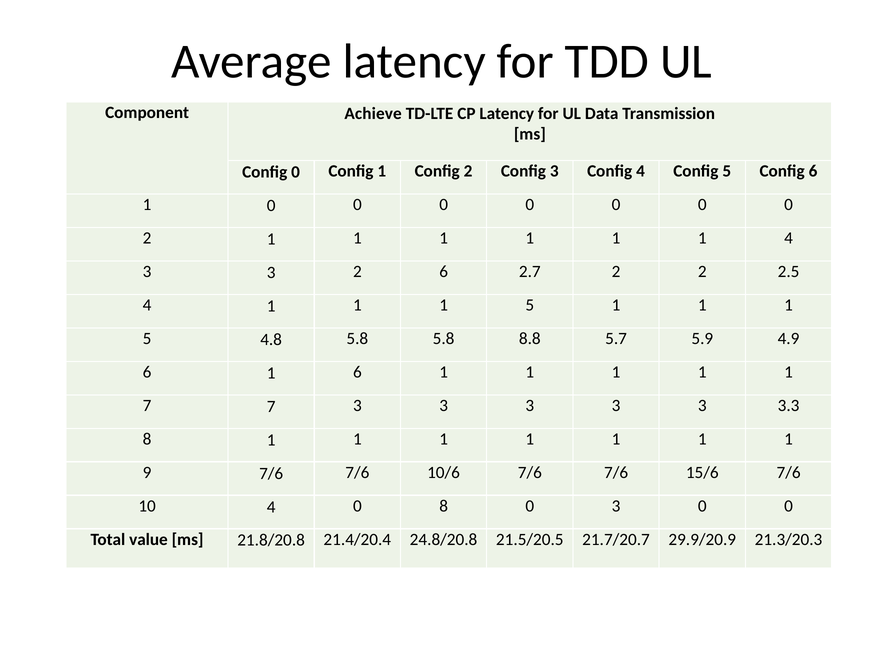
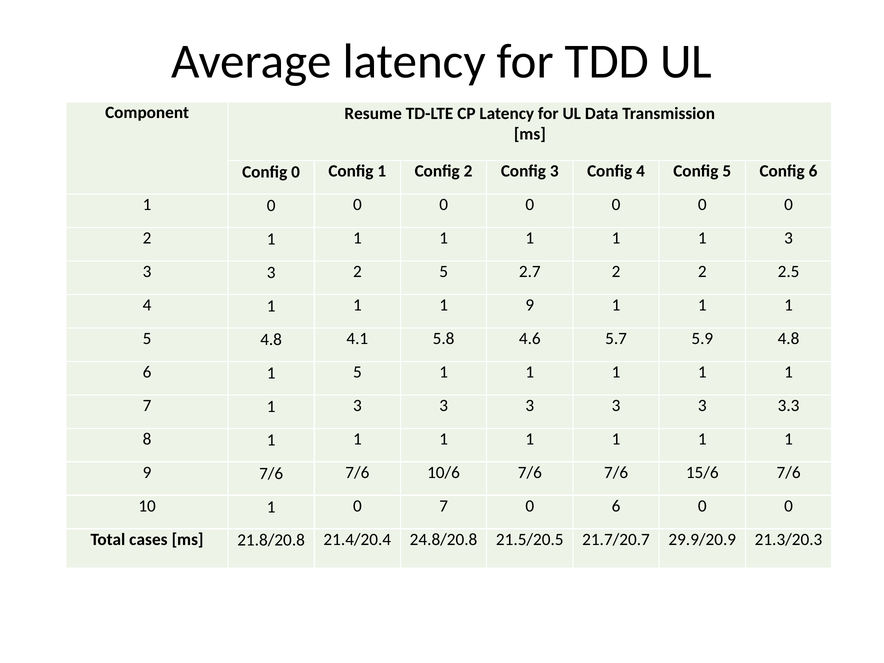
Achieve: Achieve -> Resume
1 1 4: 4 -> 3
2 6: 6 -> 5
5 at (530, 305): 5 -> 9
4.8 5.8: 5.8 -> 4.1
8.8: 8.8 -> 4.6
5.9 4.9: 4.9 -> 4.8
6 1 6: 6 -> 5
7 7: 7 -> 1
10 4: 4 -> 1
0 8: 8 -> 7
0 3: 3 -> 6
value: value -> cases
